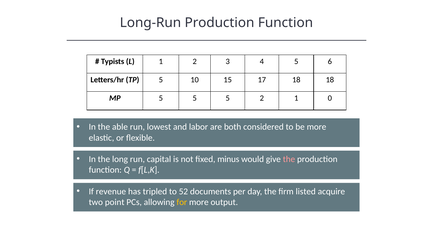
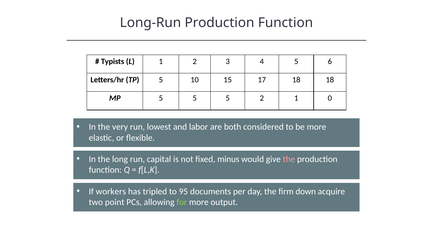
able: able -> very
revenue: revenue -> workers
52: 52 -> 95
listed: listed -> down
for colour: yellow -> light green
